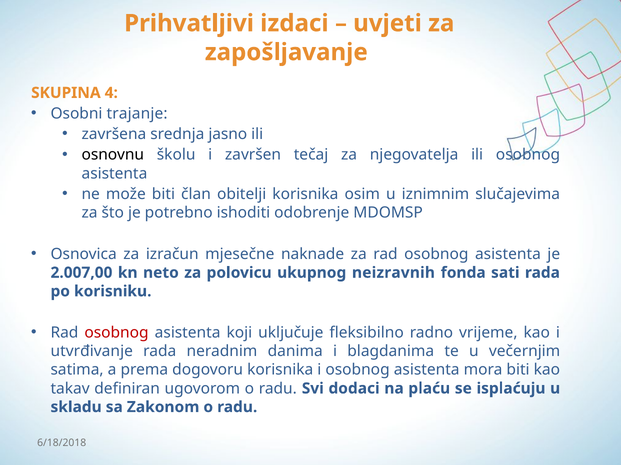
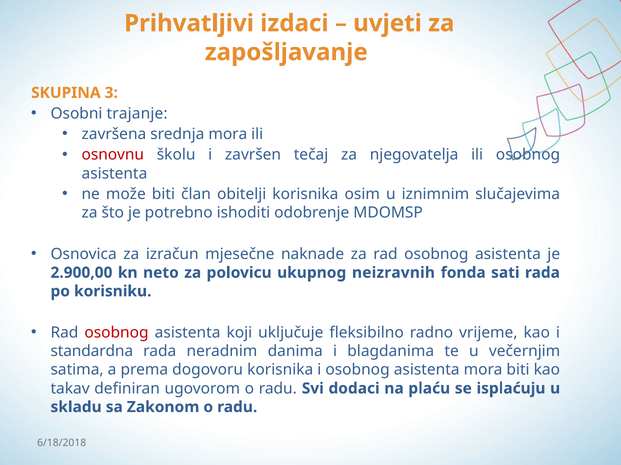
4: 4 -> 3
srednja jasno: jasno -> mora
osnovnu colour: black -> red
2.007,00: 2.007,00 -> 2.900,00
utvrđivanje: utvrđivanje -> standardna
